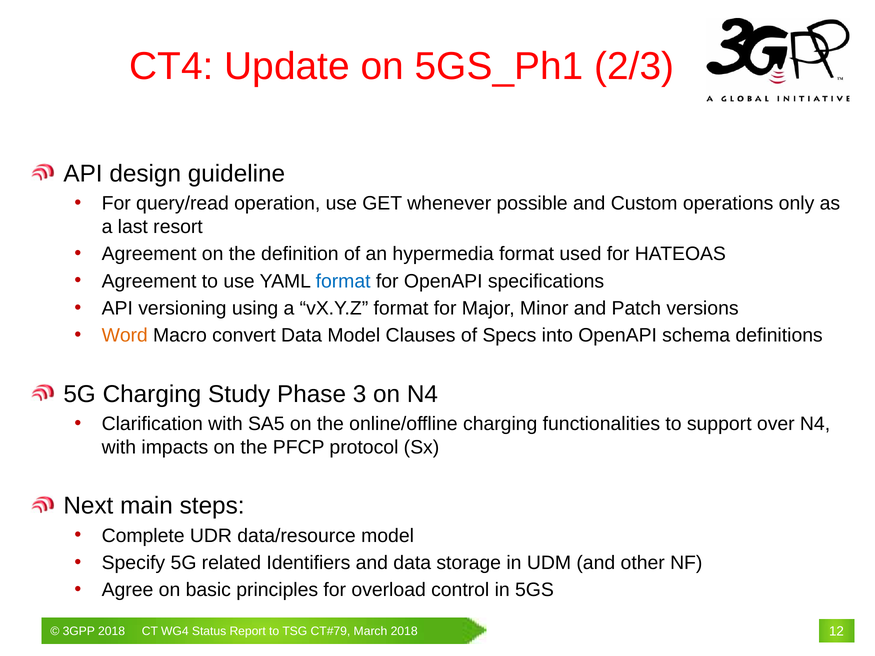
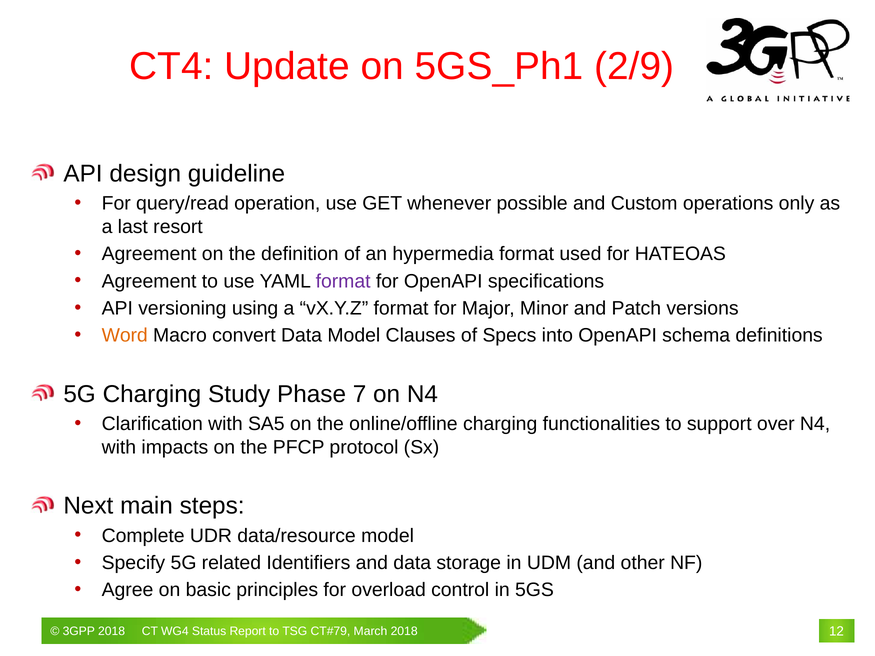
2/3: 2/3 -> 2/9
format at (343, 281) colour: blue -> purple
3: 3 -> 7
